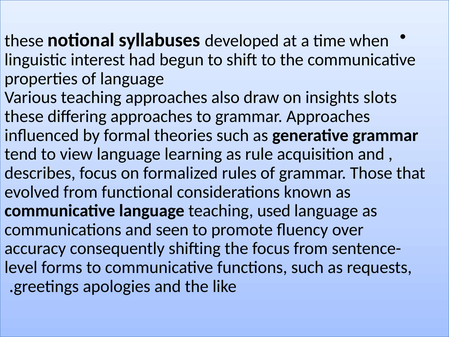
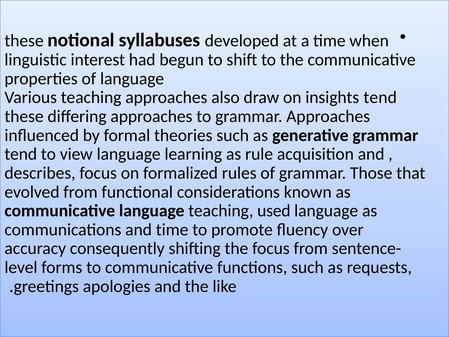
insights slots: slots -> tend
and seen: seen -> time
